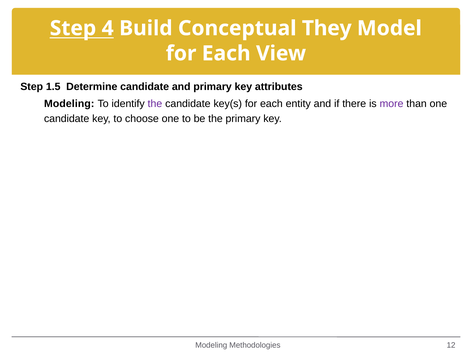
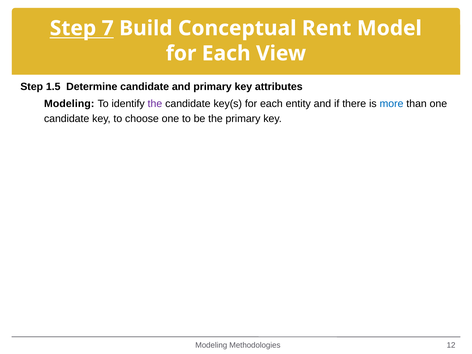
4: 4 -> 7
They: They -> Rent
more colour: purple -> blue
